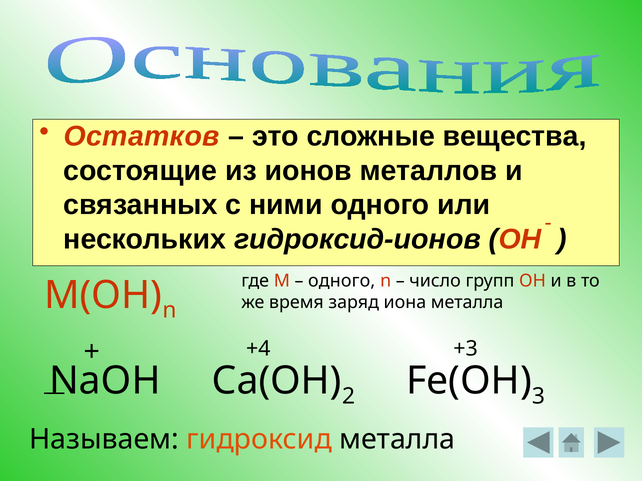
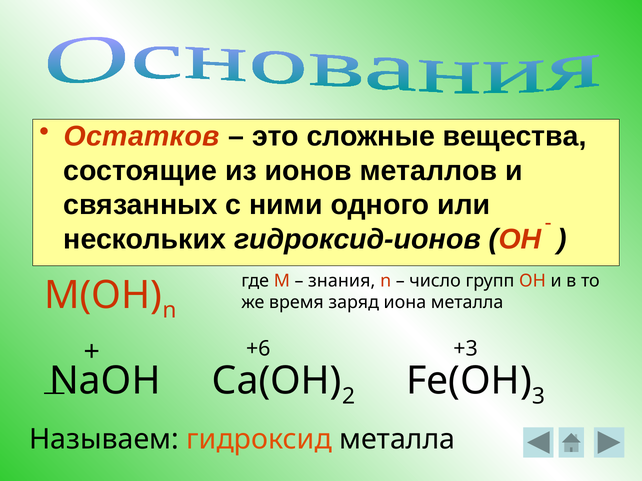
одного at (342, 281): одного -> знания
+4: +4 -> +6
